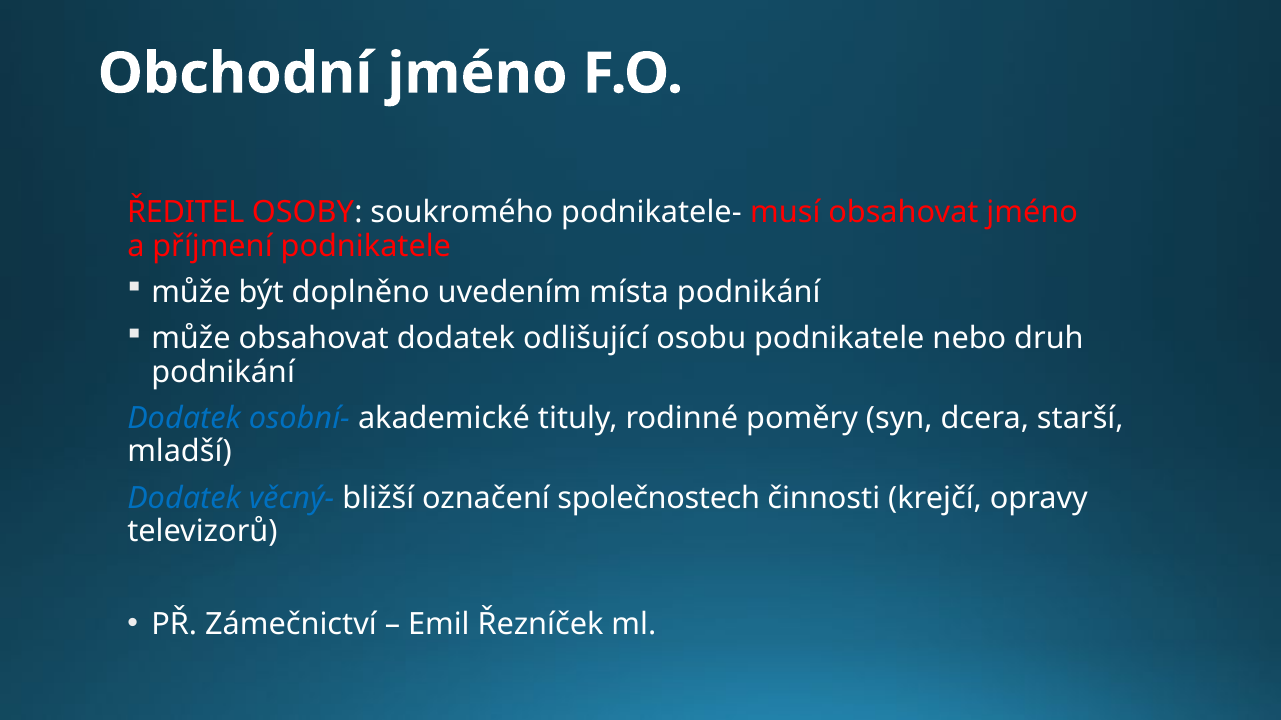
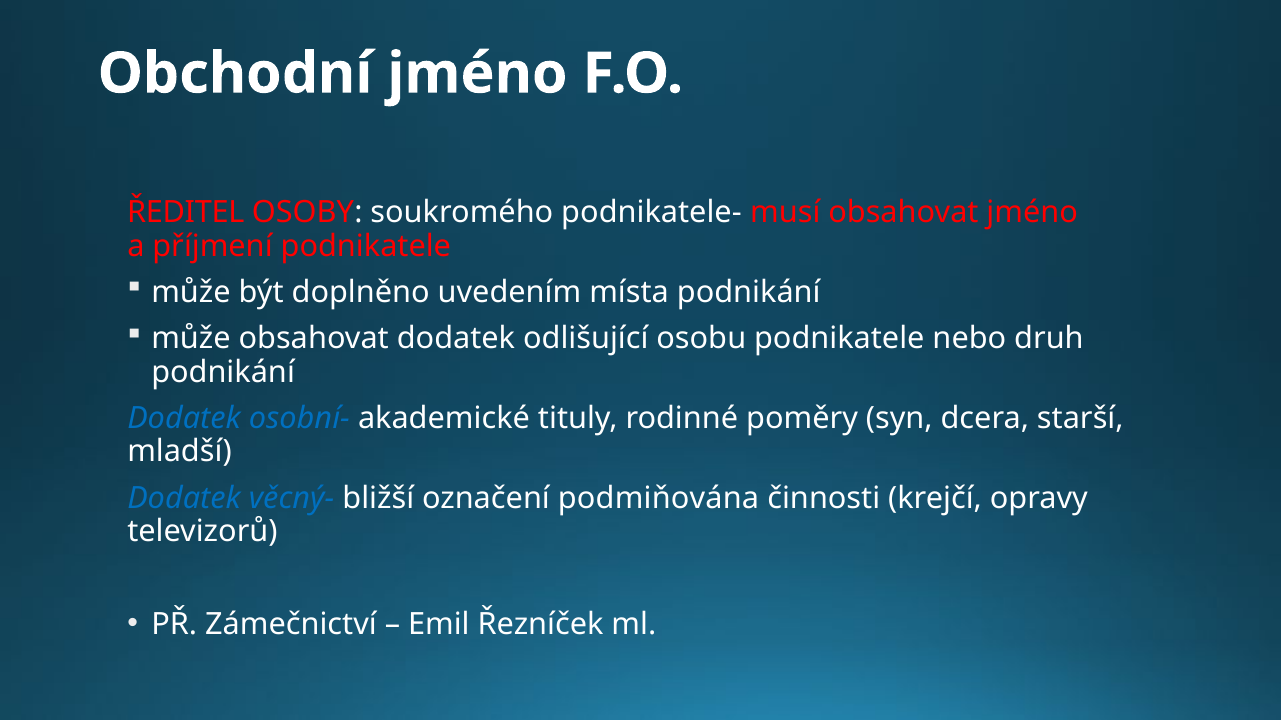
společnostech: společnostech -> podmiňována
